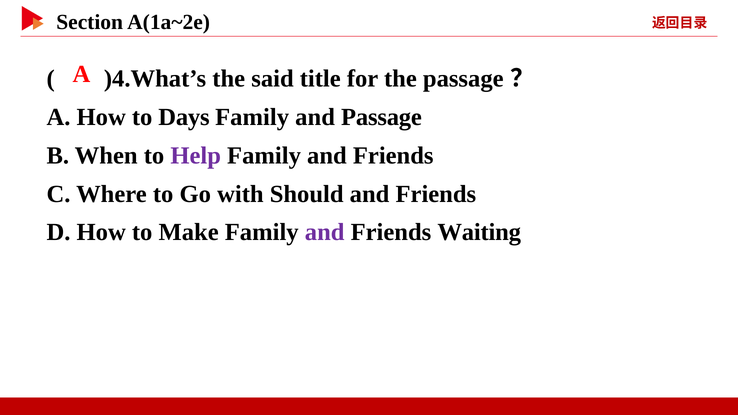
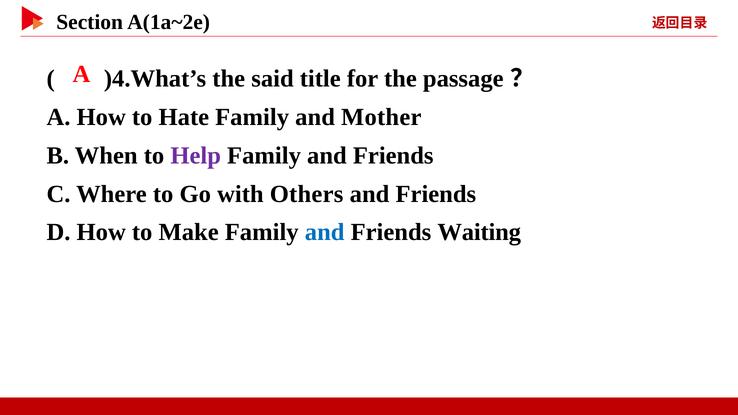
Days: Days -> Hate
and Passage: Passage -> Mother
Should: Should -> Others
and at (325, 232) colour: purple -> blue
